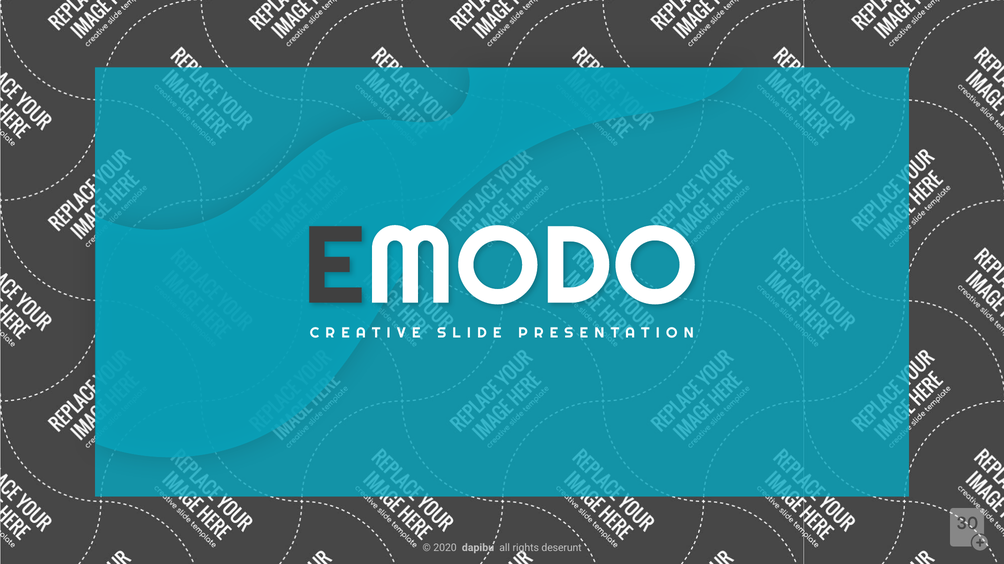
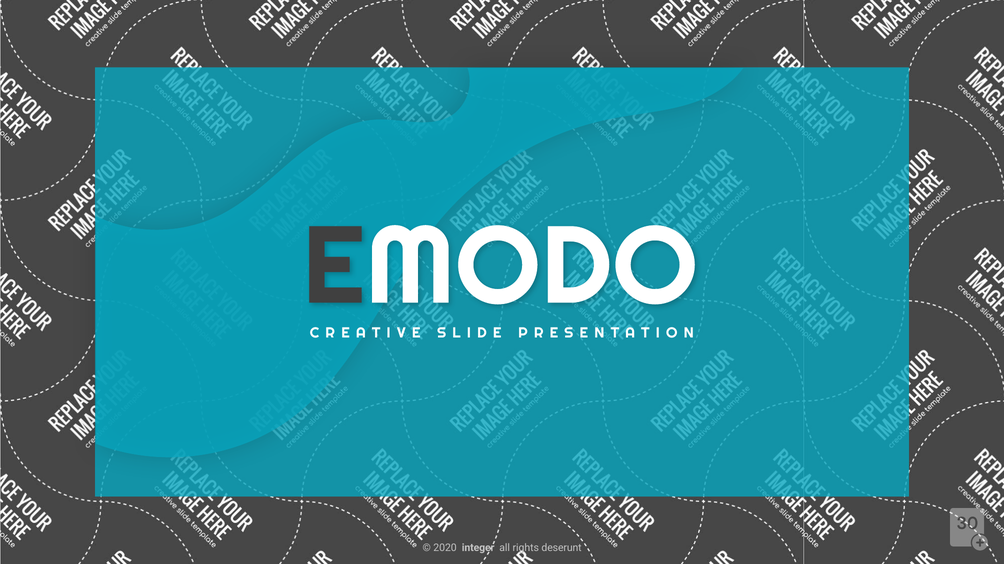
dapibu: dapibu -> integer
